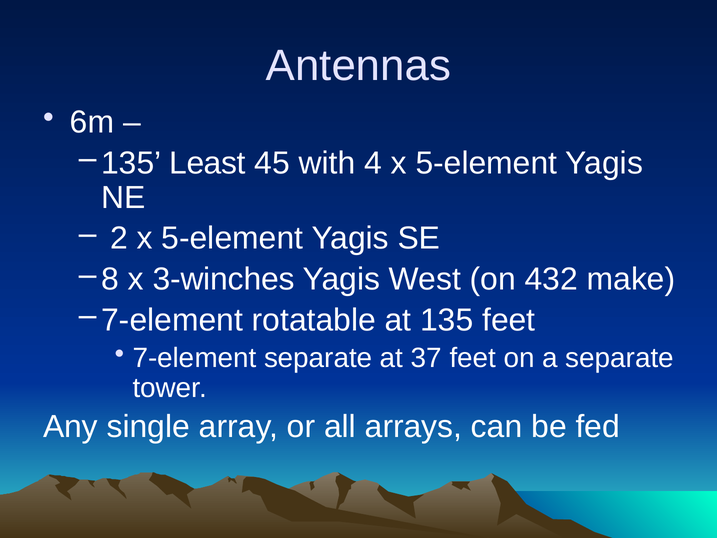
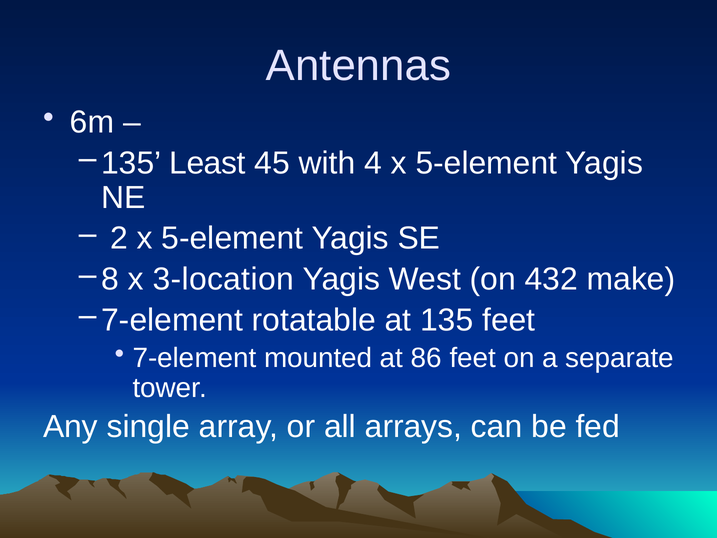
3-winches: 3-winches -> 3-location
7-element separate: separate -> mounted
37: 37 -> 86
